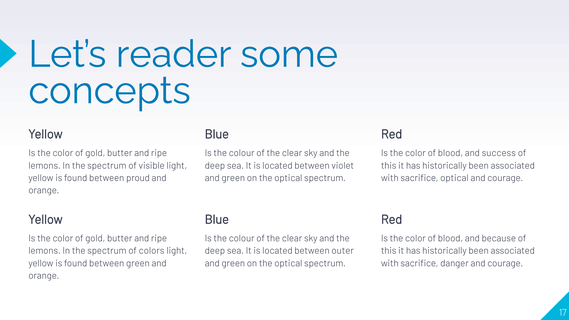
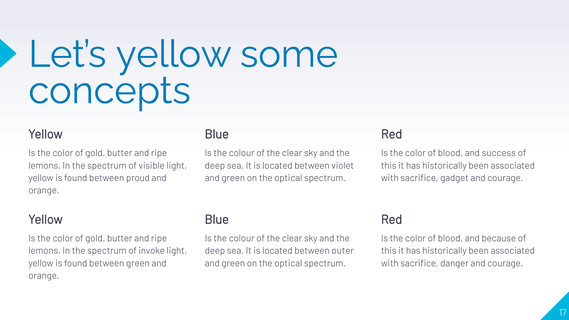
Let’s reader: reader -> yellow
sacrifice optical: optical -> gadget
colors: colors -> invoke
